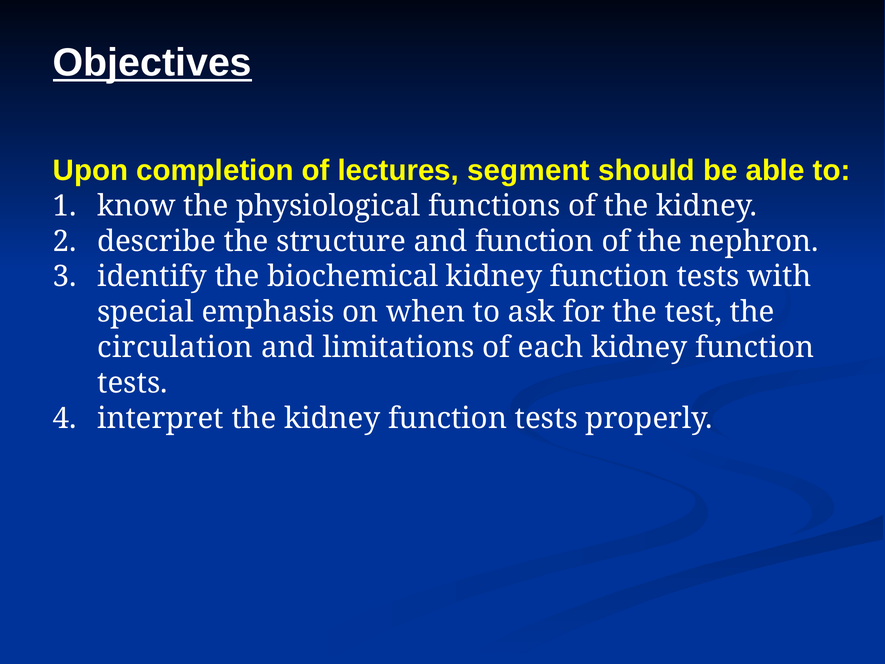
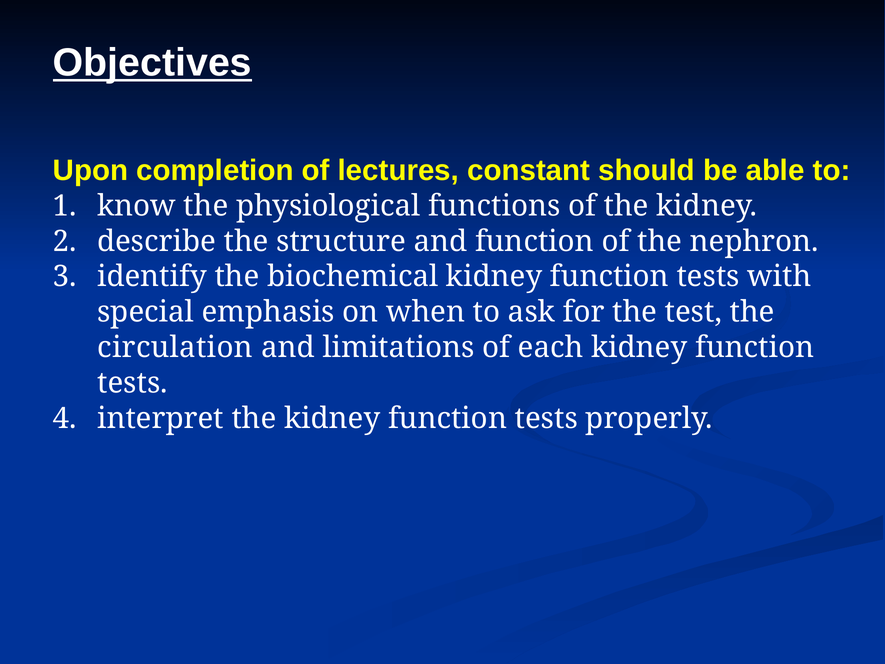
segment: segment -> constant
